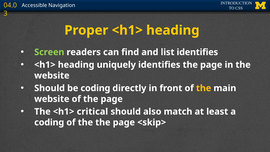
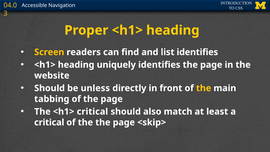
Screen colour: light green -> yellow
be coding: coding -> unless
website at (52, 99): website -> tabbing
coding at (49, 122): coding -> critical
